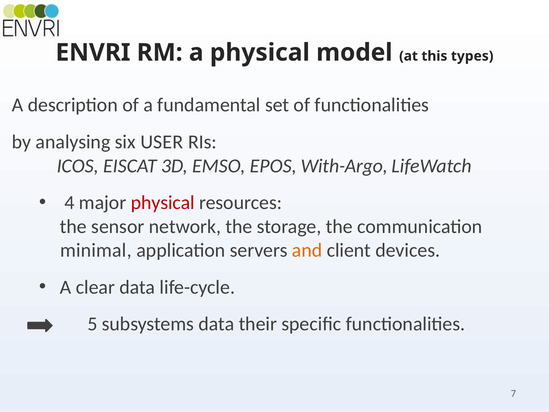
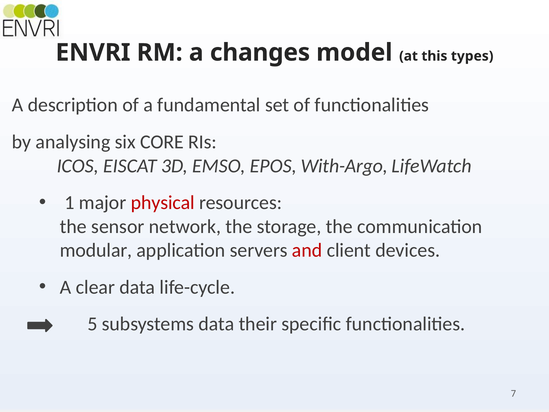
a physical: physical -> changes
USER: USER -> CORE
4: 4 -> 1
minimal: minimal -> modular
and colour: orange -> red
